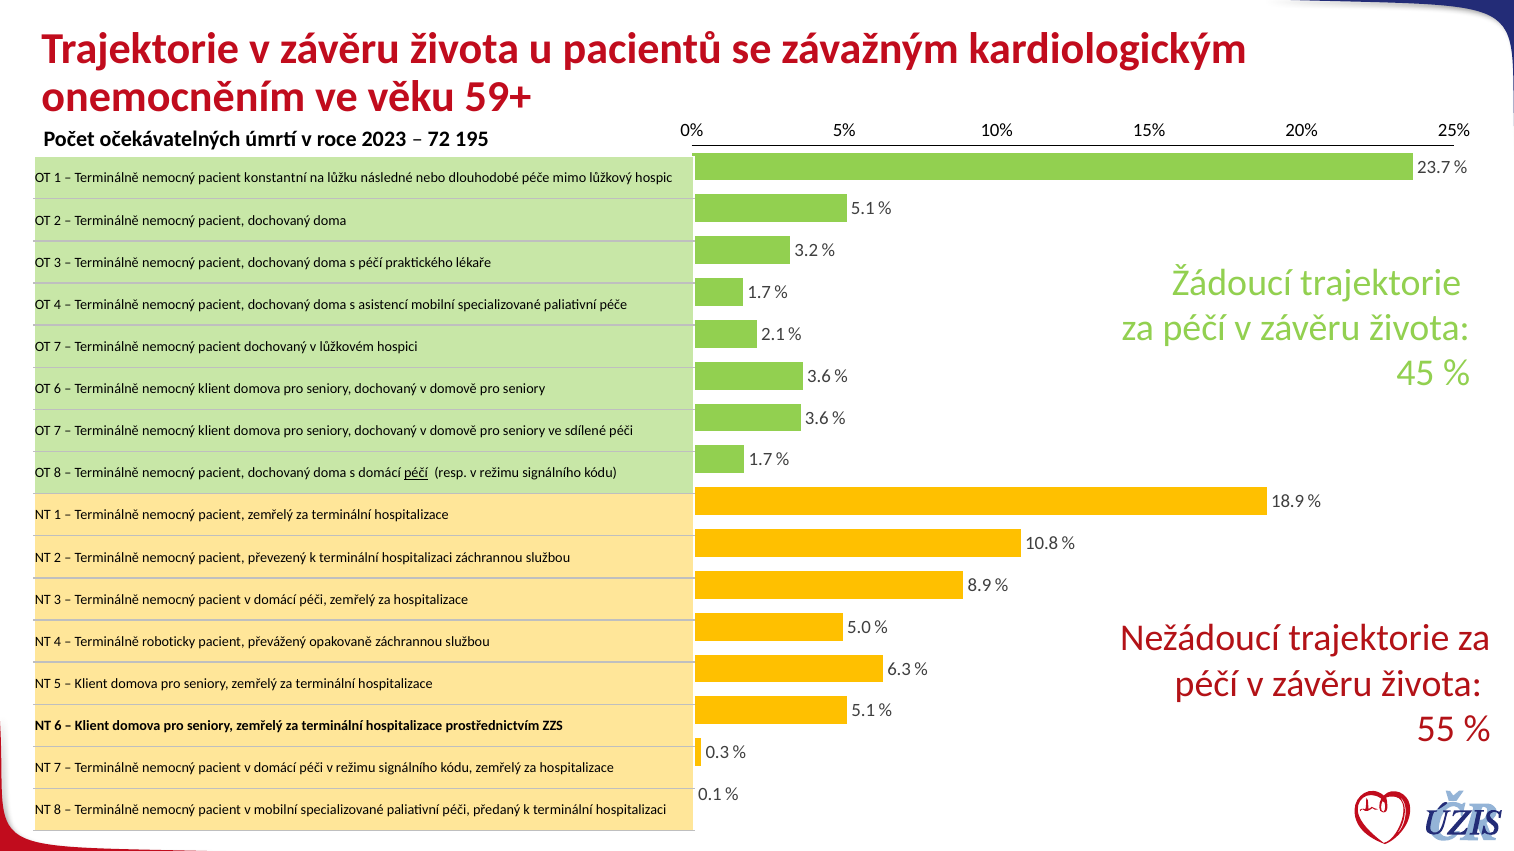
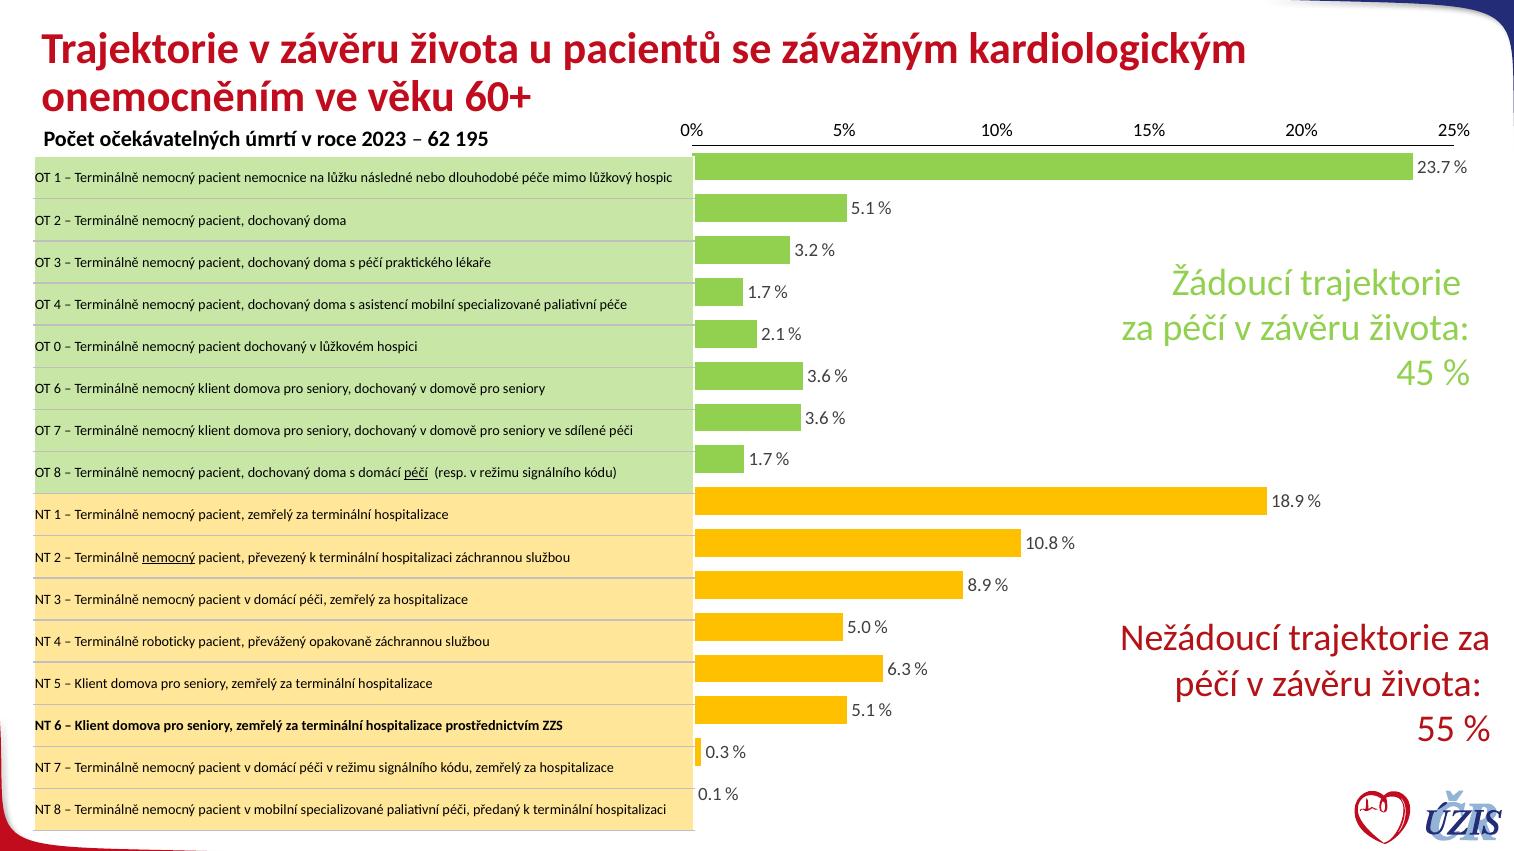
59+: 59+ -> 60+
72: 72 -> 62
konstantní: konstantní -> nemocnice
7 at (58, 347): 7 -> 0
nemocný at (169, 558) underline: none -> present
